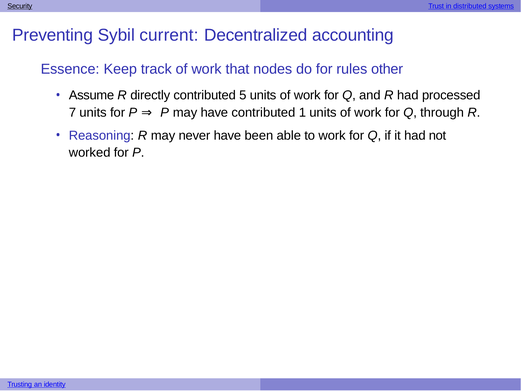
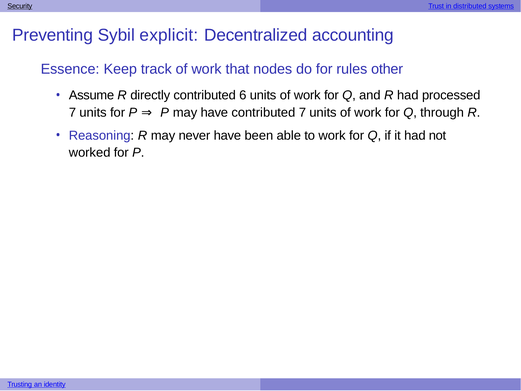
current: current -> explicit
5: 5 -> 6
contributed 1: 1 -> 7
